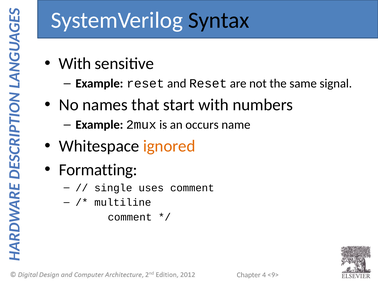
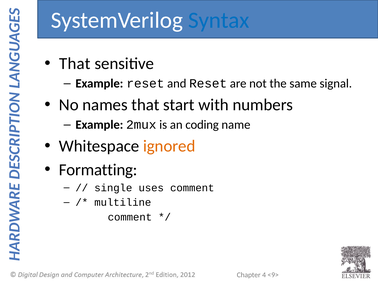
Syntax colour: black -> blue
With at (75, 64): With -> That
occurs: occurs -> coding
